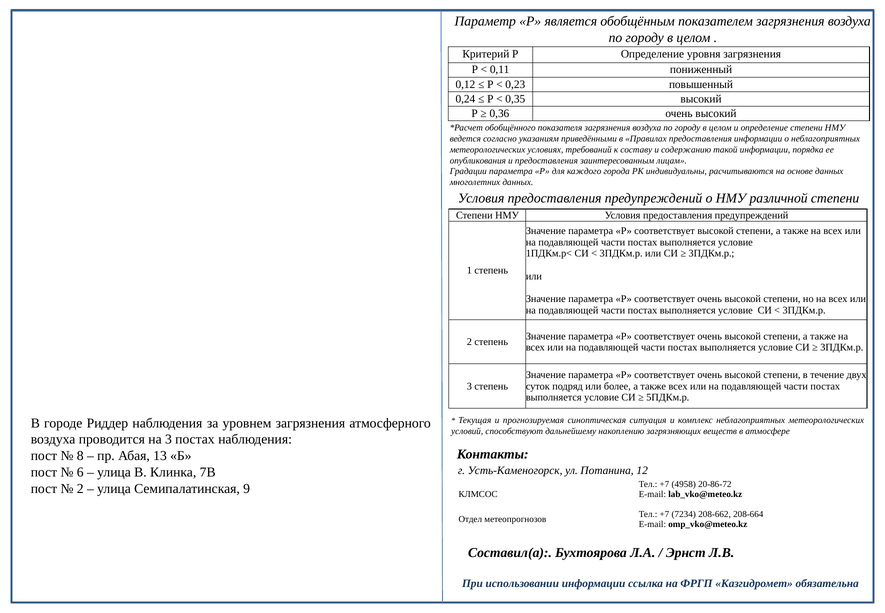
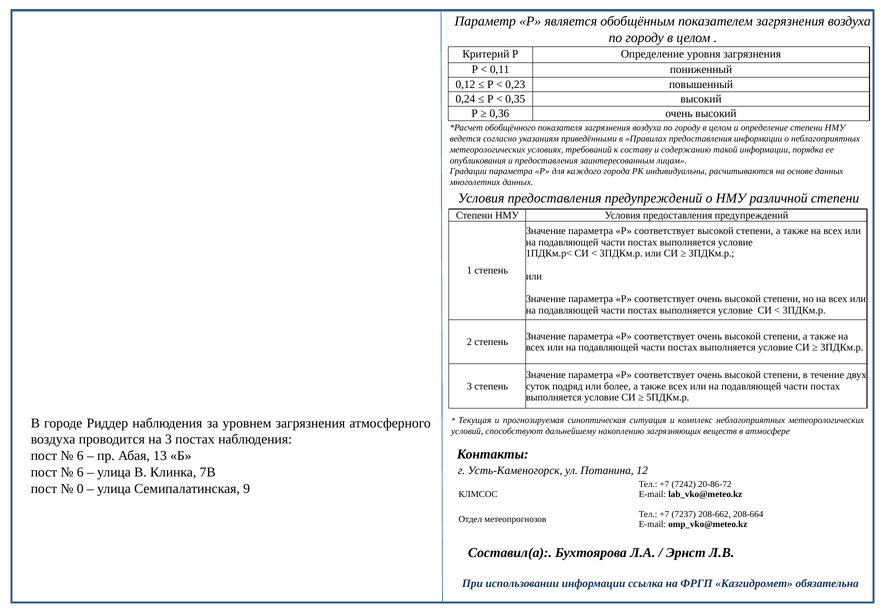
8 at (80, 456): 8 -> 6
4958: 4958 -> 7242
2 at (80, 488): 2 -> 0
7234: 7234 -> 7237
